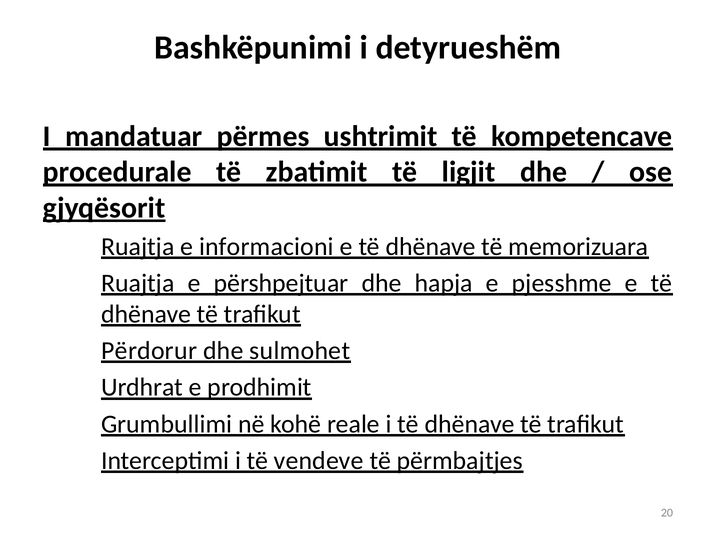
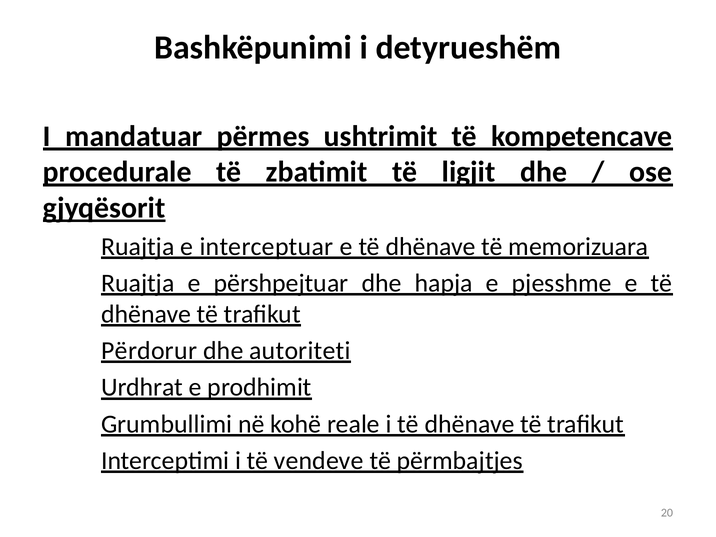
informacioni: informacioni -> interceptuar
sulmohet: sulmohet -> autoriteti
